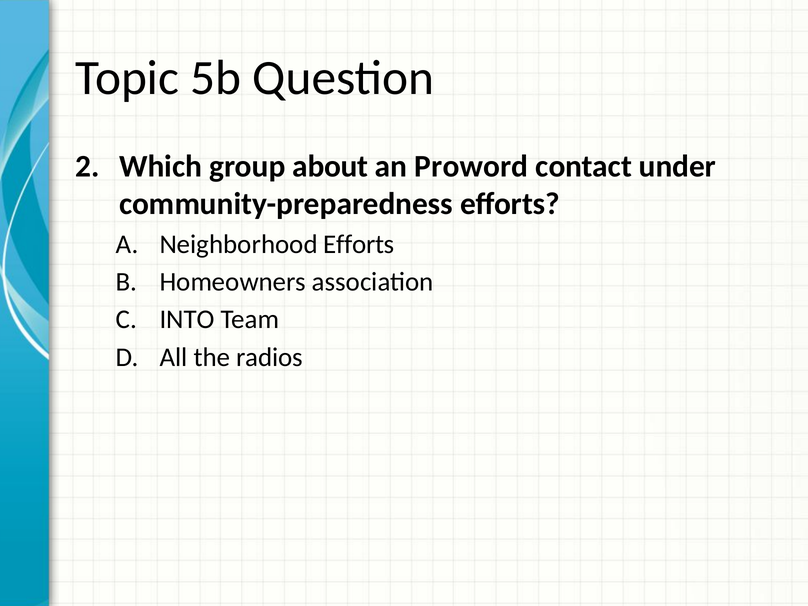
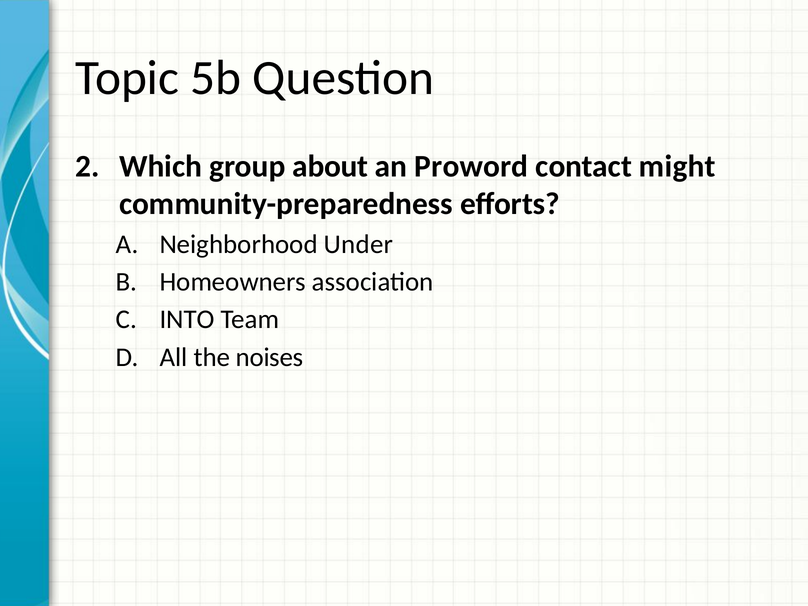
under: under -> might
Neighborhood Efforts: Efforts -> Under
radios: radios -> noises
